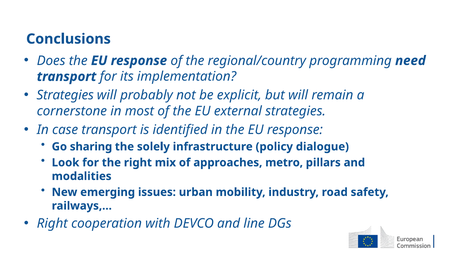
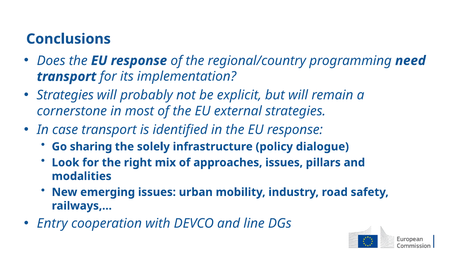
approaches metro: metro -> issues
Right at (52, 223): Right -> Entry
